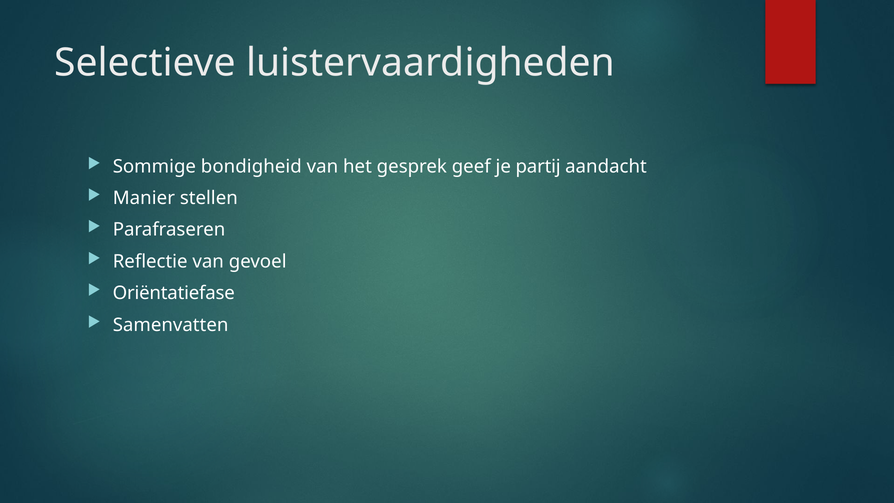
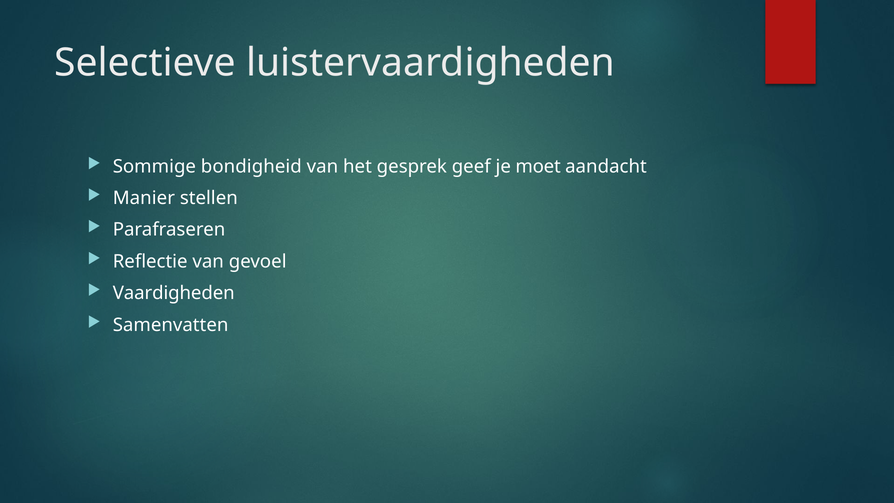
partij: partij -> moet
Oriëntatiefase: Oriëntatiefase -> Vaardigheden
